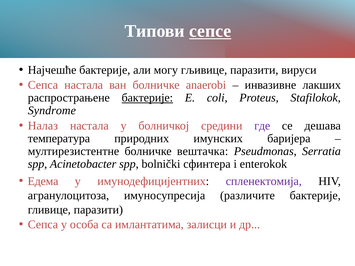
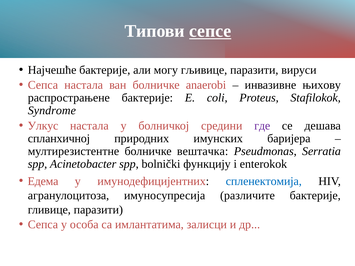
лакших: лакших -> њихову
бактерије at (147, 98) underline: present -> none
Налаз: Налаз -> Улкус
температура: температура -> спланхичној
сфинтера: сфинтера -> функцију
спленектомија colour: purple -> blue
